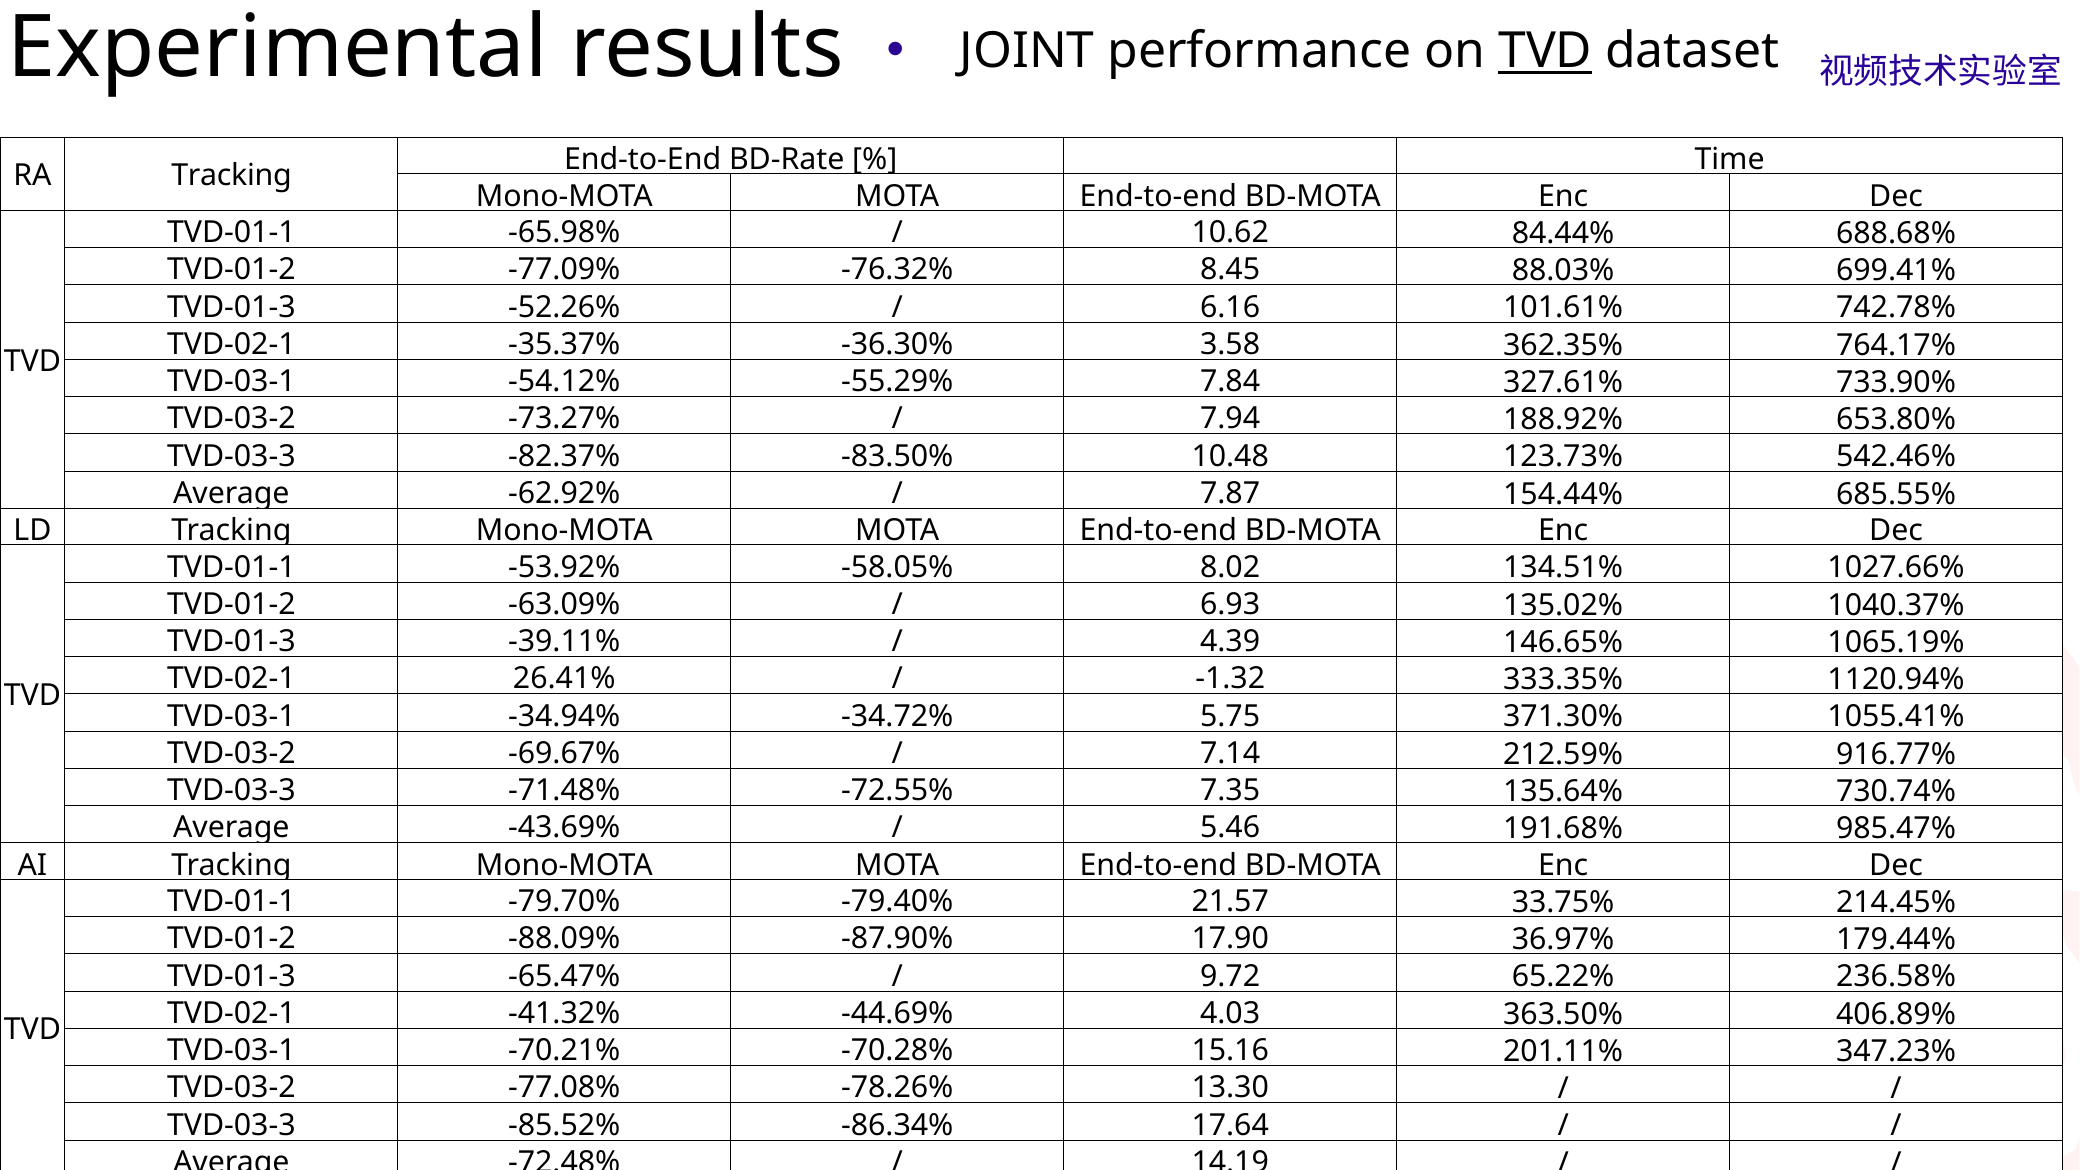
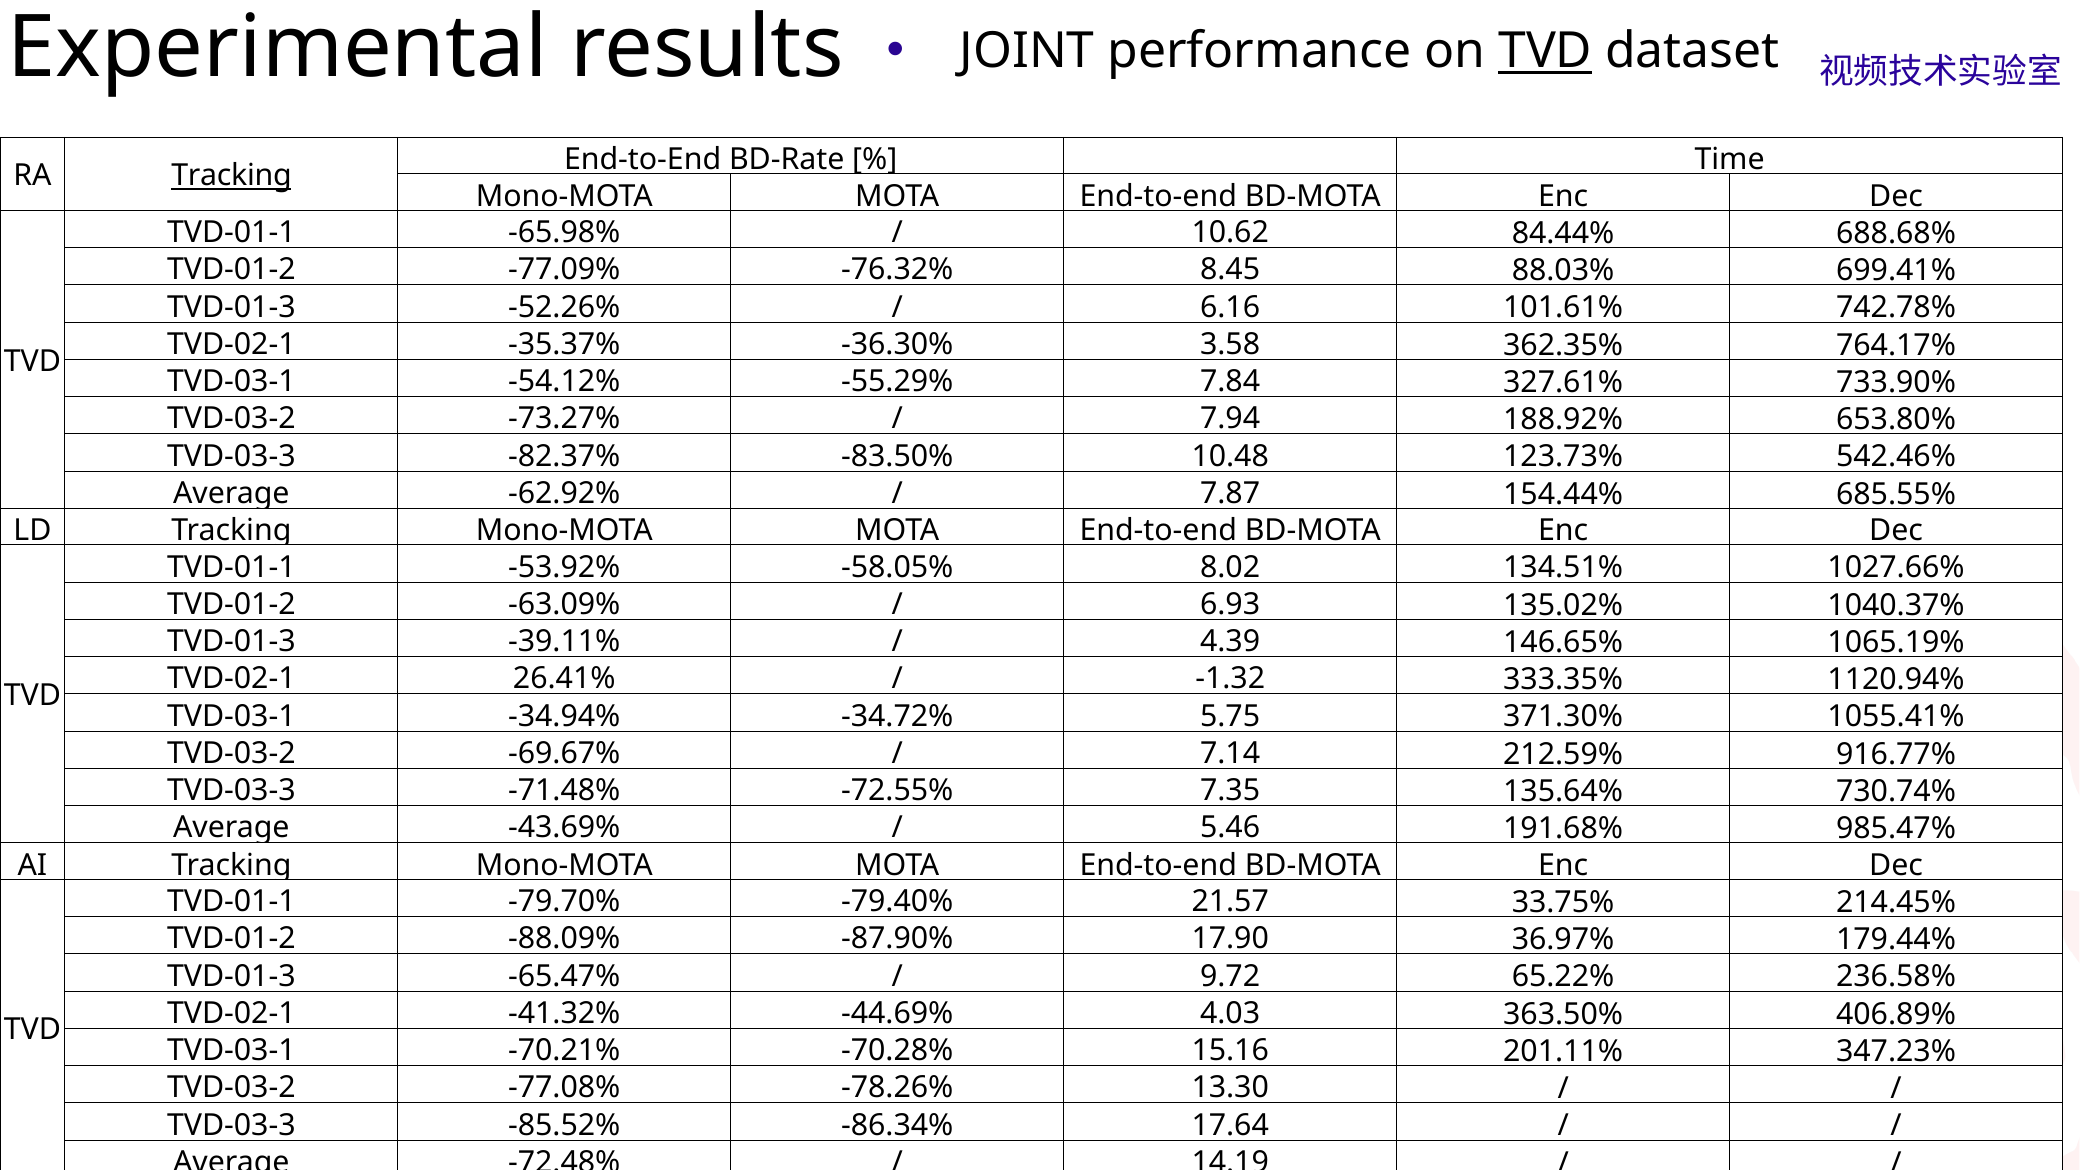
Tracking at (232, 176) underline: none -> present
